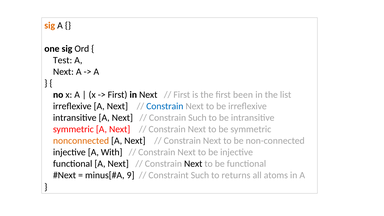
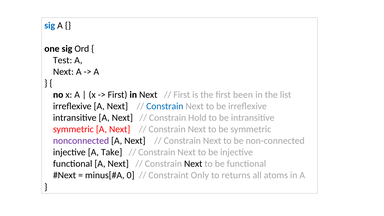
sig at (50, 26) colour: orange -> blue
Constrain Such: Such -> Hold
nonconnected colour: orange -> purple
With: With -> Take
9: 9 -> 0
Constraint Such: Such -> Only
